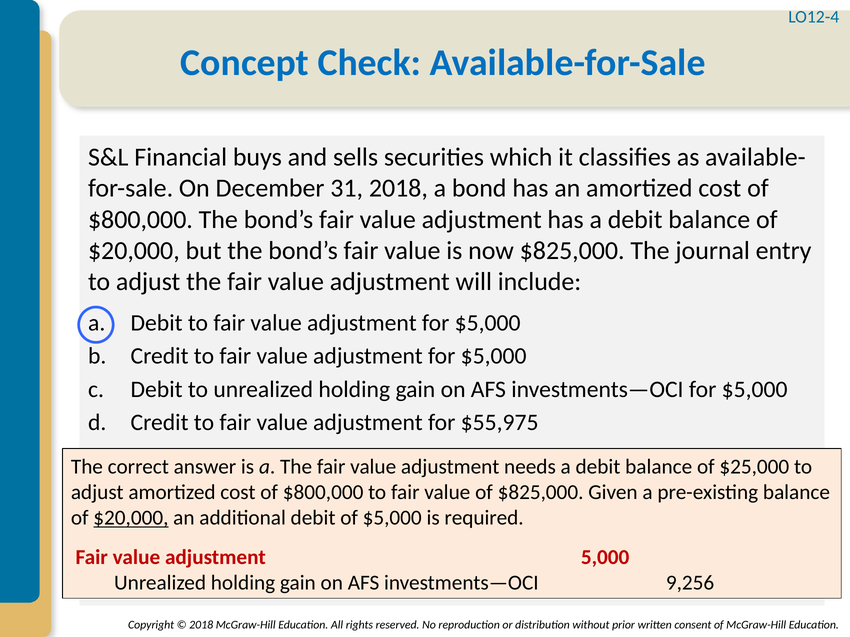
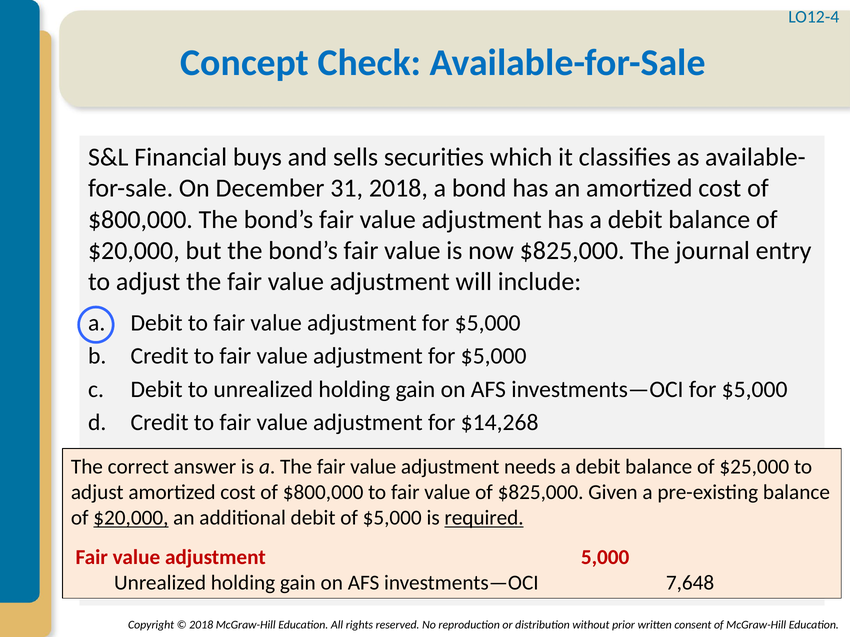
$55,975: $55,975 -> $14,268
required underline: none -> present
9,256: 9,256 -> 7,648
